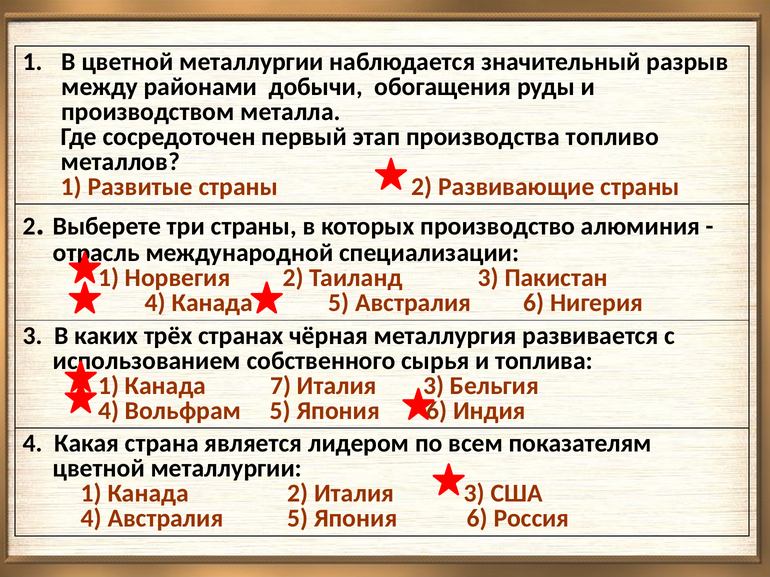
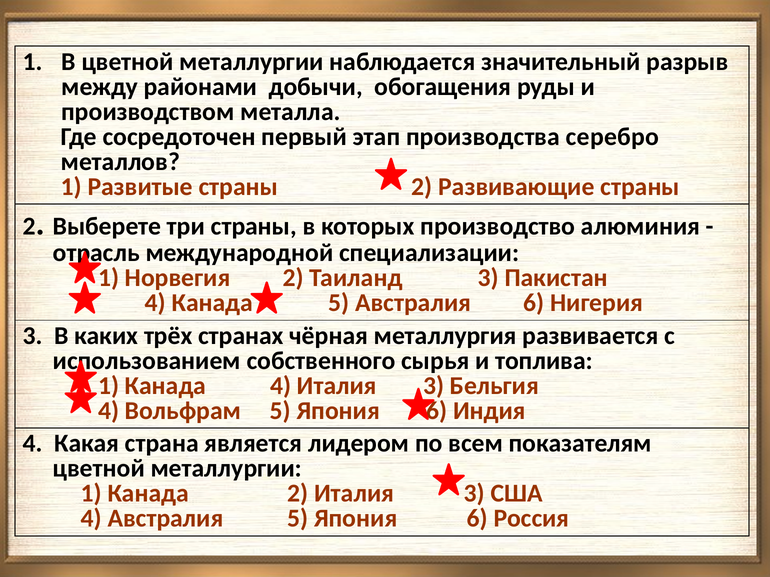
топливо: топливо -> серебро
Канада 7: 7 -> 4
